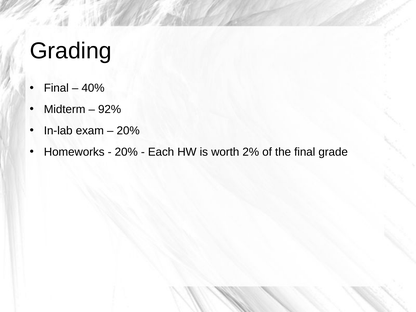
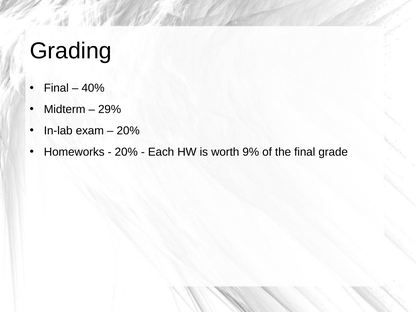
92%: 92% -> 29%
2%: 2% -> 9%
